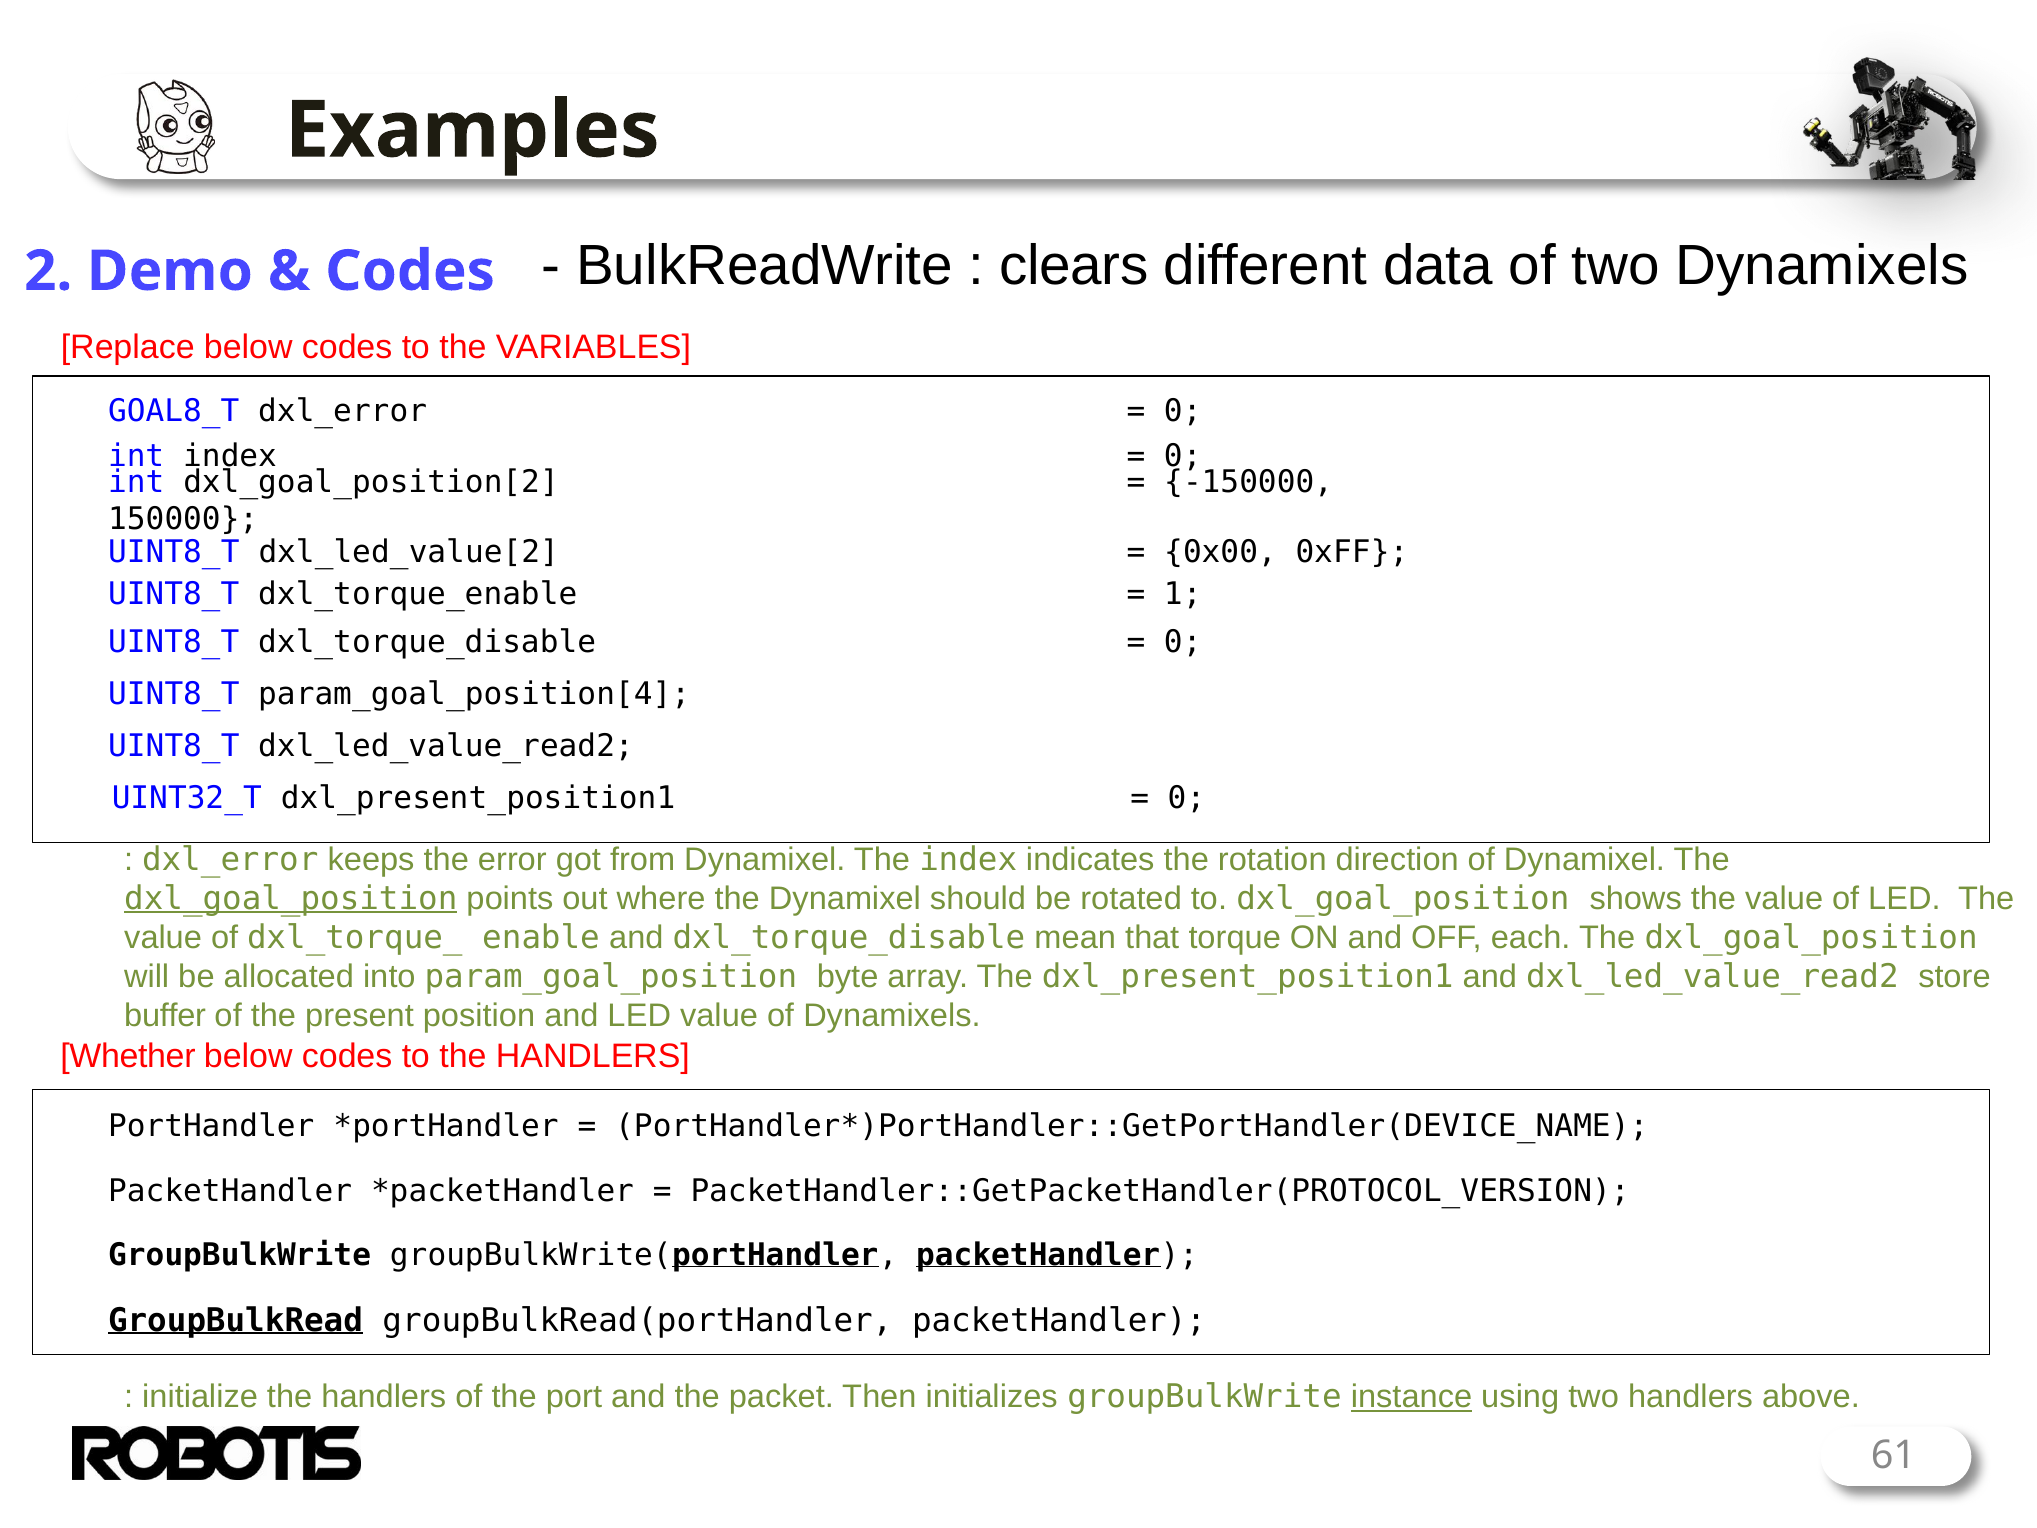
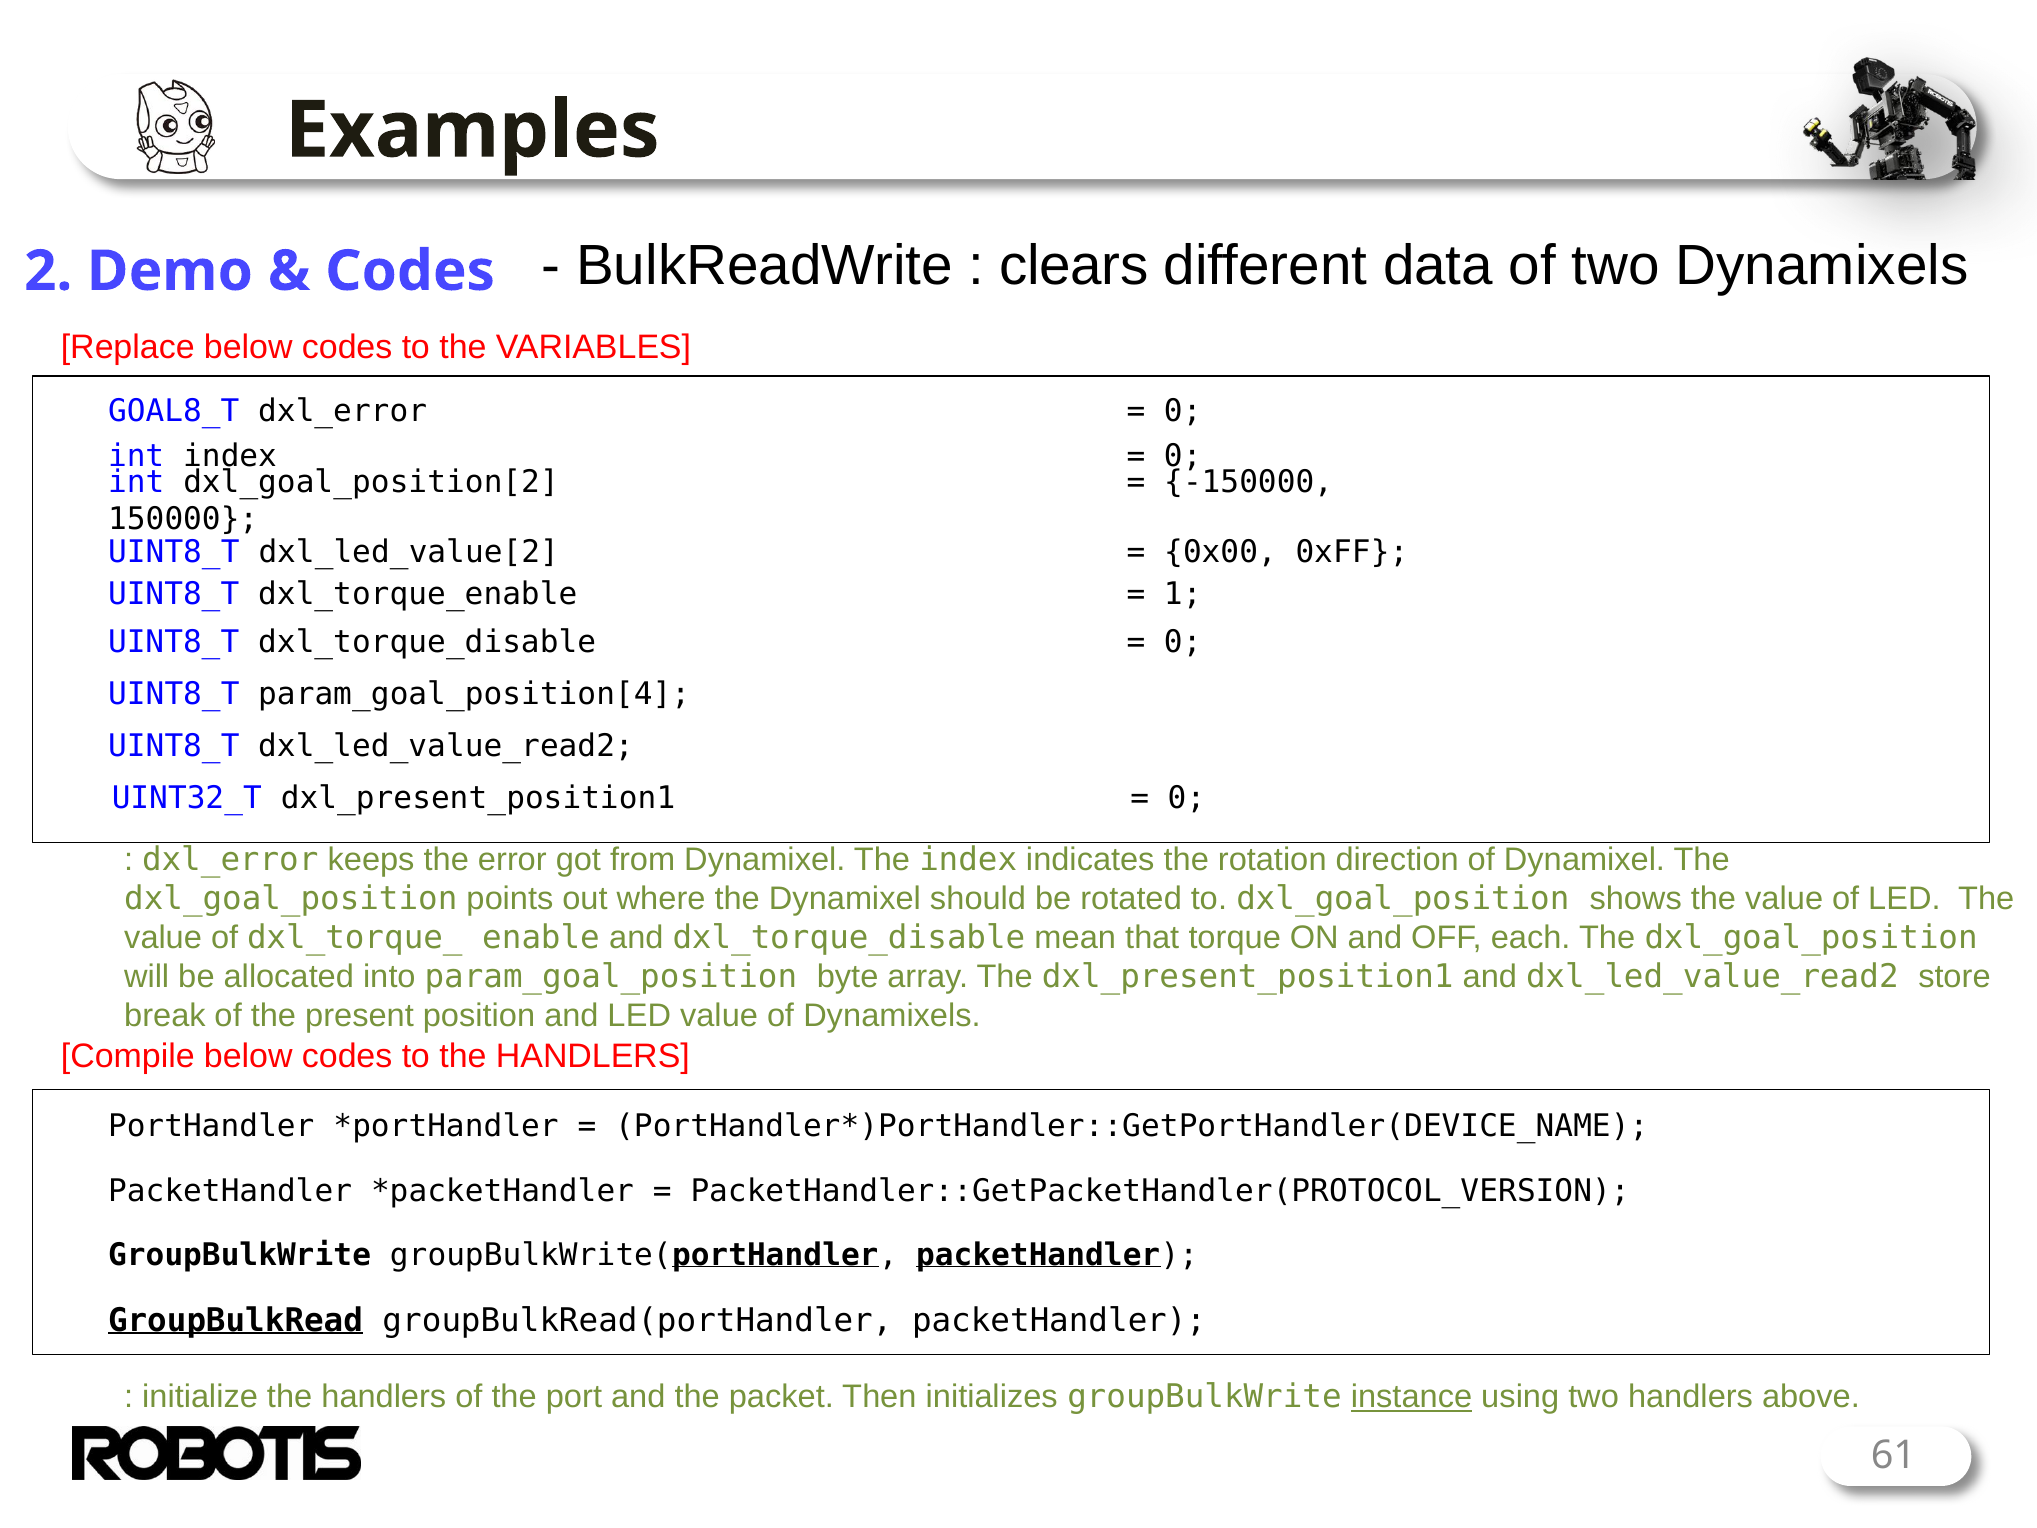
dxl_goal_position at (291, 898) underline: present -> none
buffer: buffer -> break
Whether: Whether -> Compile
